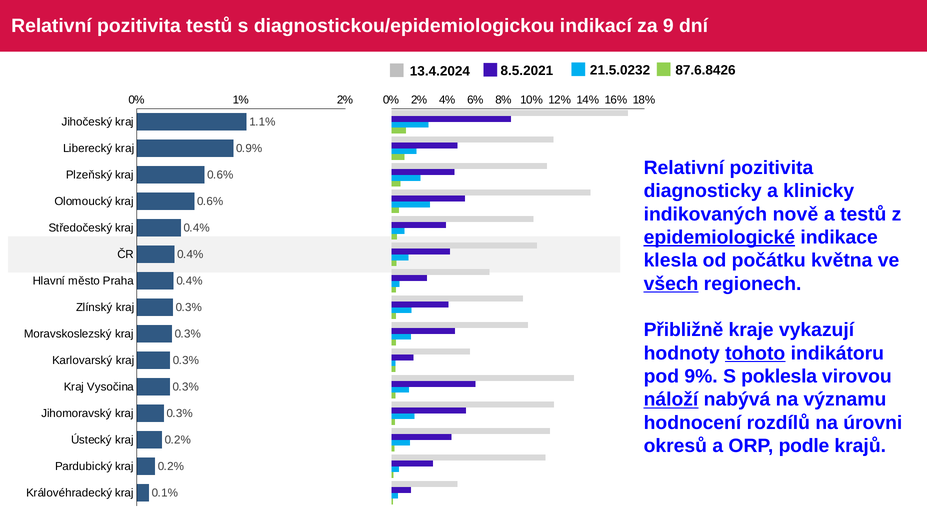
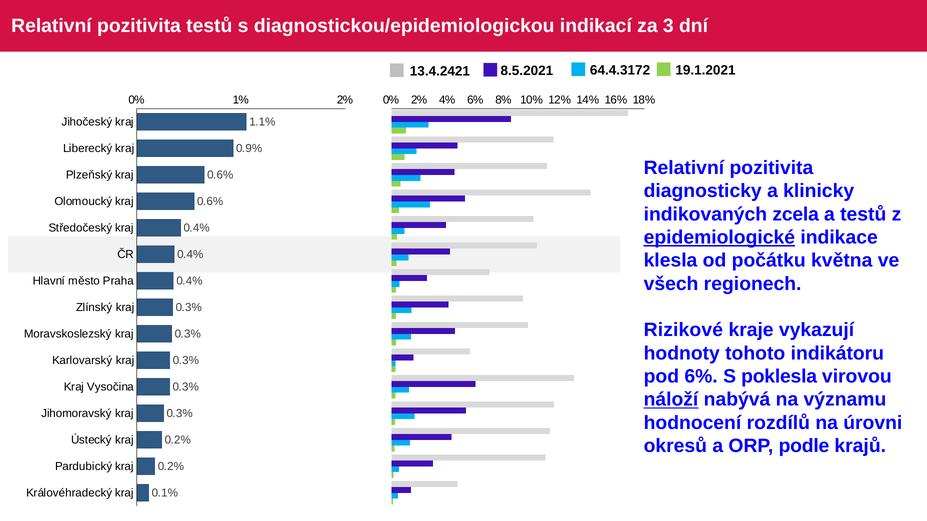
9: 9 -> 3
87.6.8426: 87.6.8426 -> 19.1.2021
13.4.2024: 13.4.2024 -> 13.4.2421
21.5.0232: 21.5.0232 -> 64.4.3172
nově: nově -> zcela
všech underline: present -> none
Přibližně: Přibližně -> Rizikové
tohoto underline: present -> none
pod 9%: 9% -> 6%
